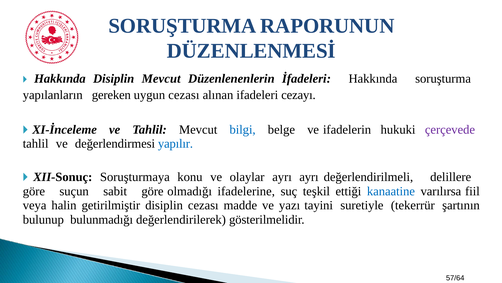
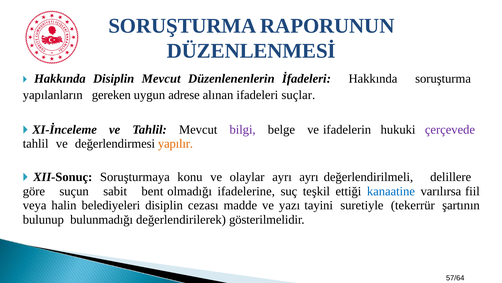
uygun cezası: cezası -> adrese
cezayı: cezayı -> suçlar
bilgi colour: blue -> purple
yapılır colour: blue -> orange
sabit göre: göre -> bent
getirilmiştir: getirilmiştir -> belediyeleri
